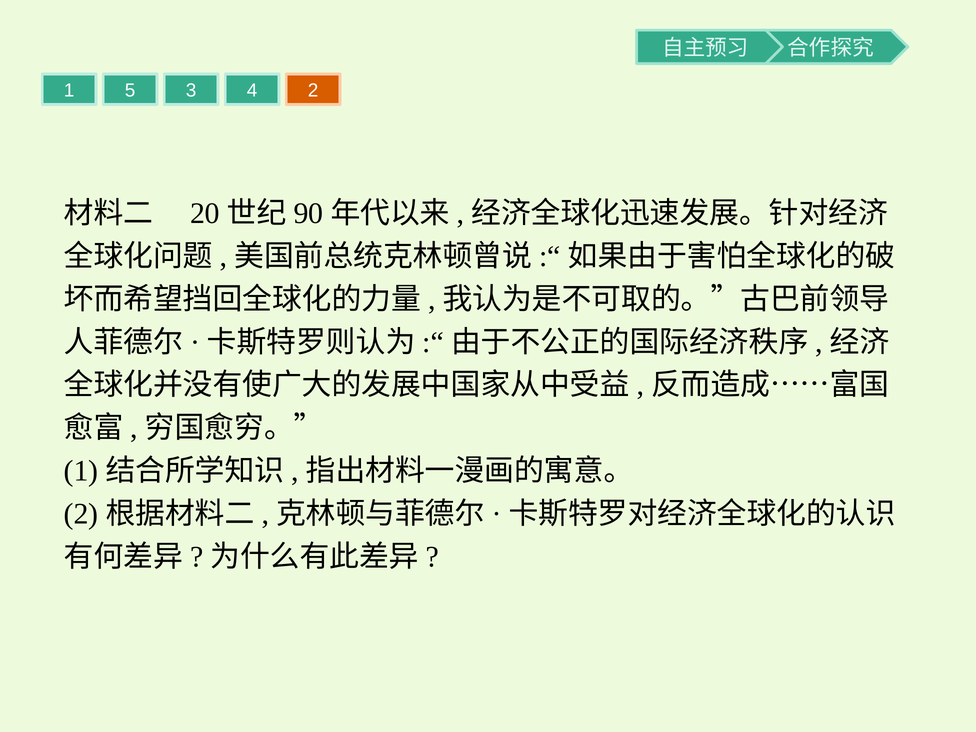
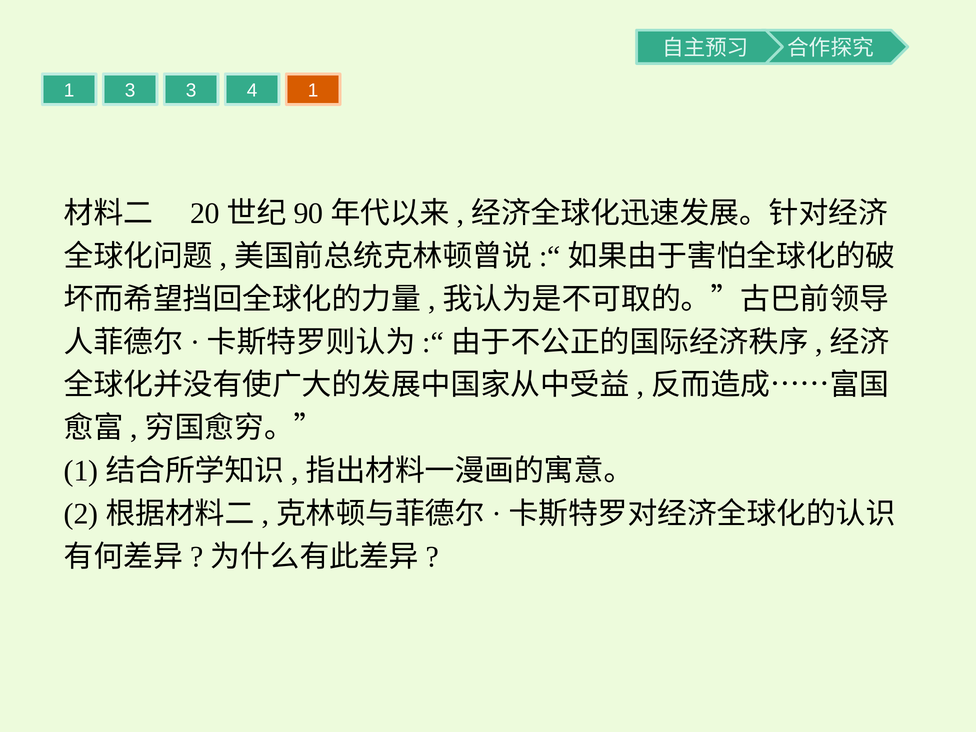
1 5: 5 -> 3
4 2: 2 -> 1
